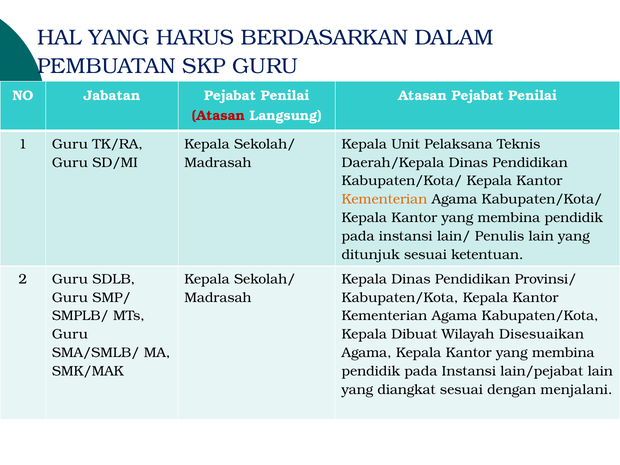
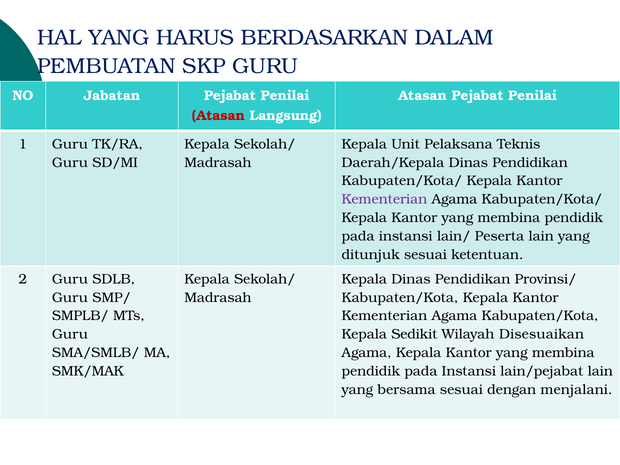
Kementerian at (384, 199) colour: orange -> purple
Penulis: Penulis -> Peserta
Dibuat: Dibuat -> Sedikit
diangkat: diangkat -> bersama
